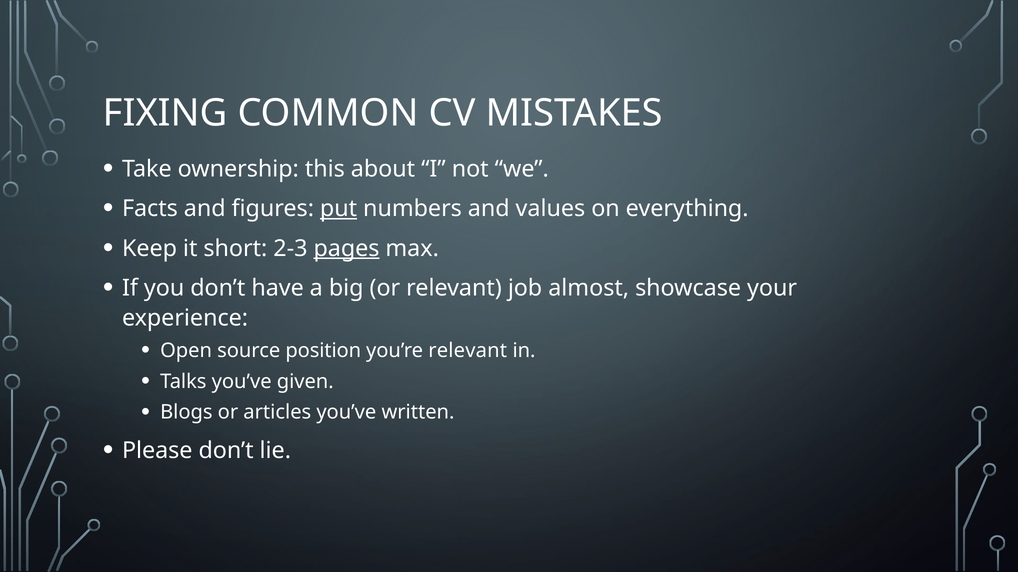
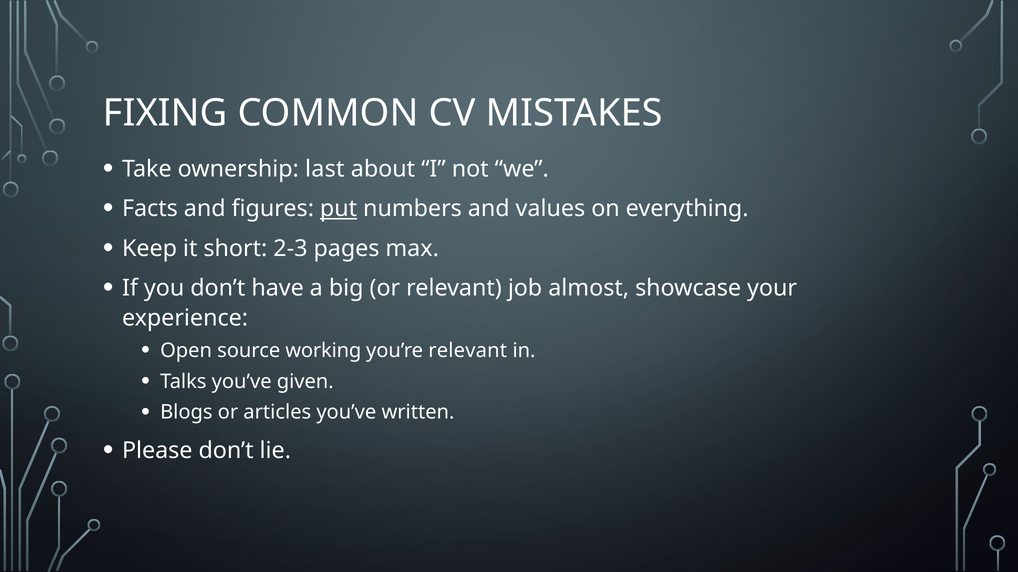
this: this -> last
pages underline: present -> none
position: position -> working
